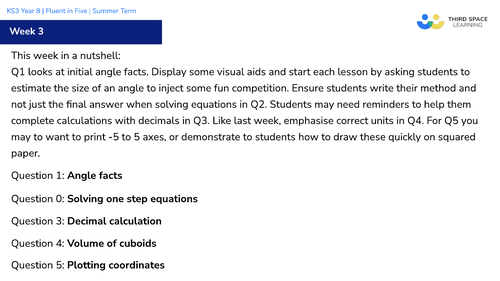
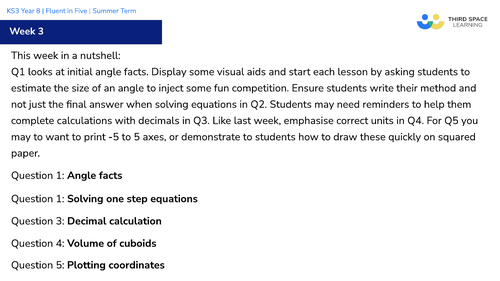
0 at (60, 199): 0 -> 1
